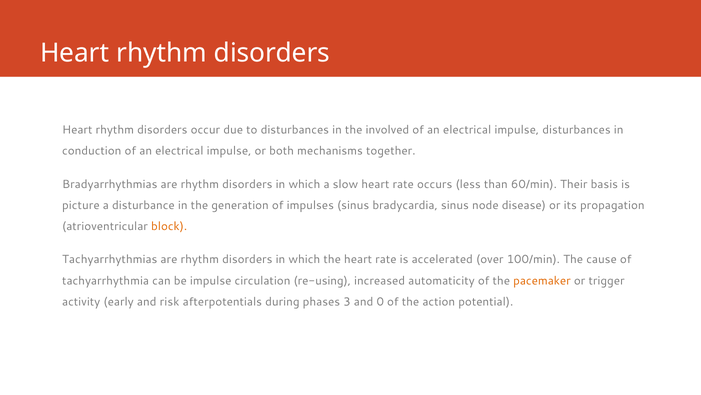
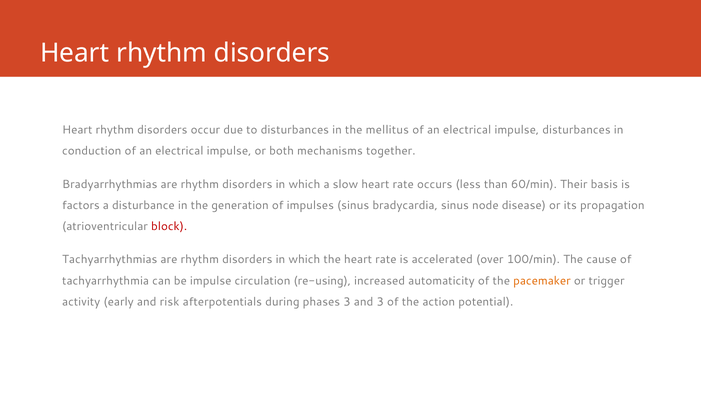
involved: involved -> mellitus
picture: picture -> factors
block colour: orange -> red
and 0: 0 -> 3
